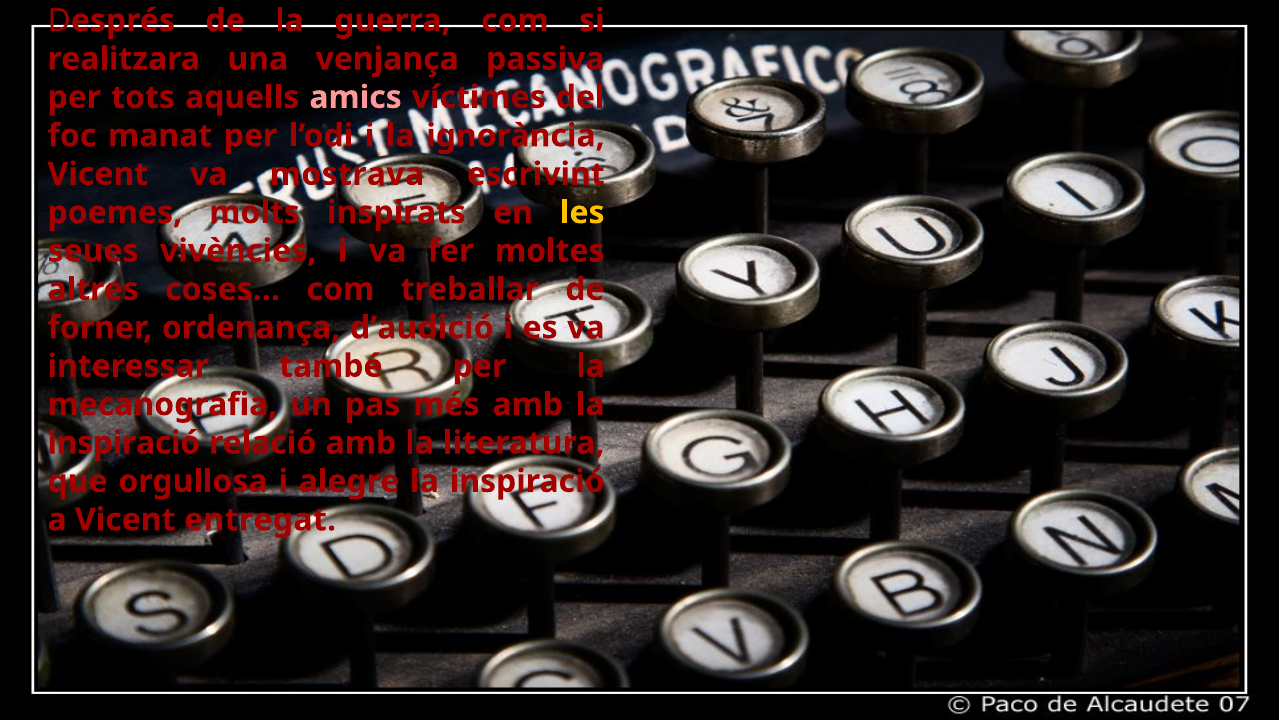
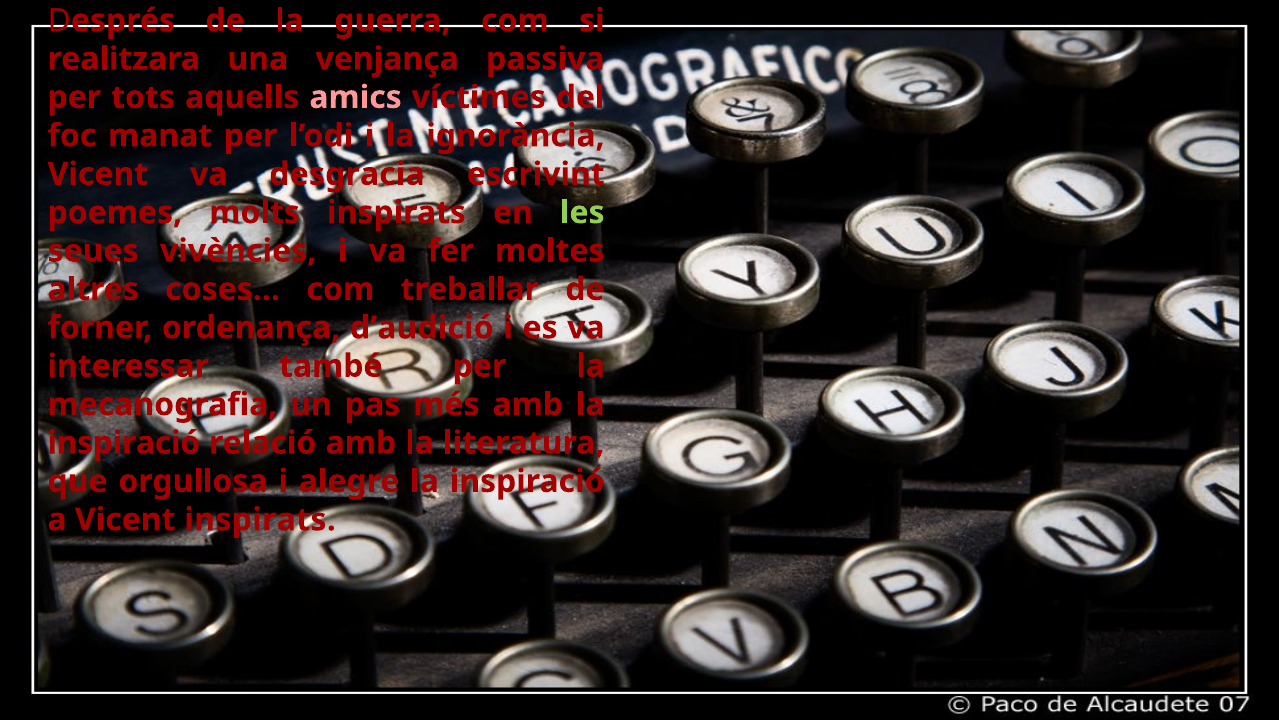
mostrava: mostrava -> desgracia
les colour: yellow -> light green
Vicent entregat: entregat -> inspirats
